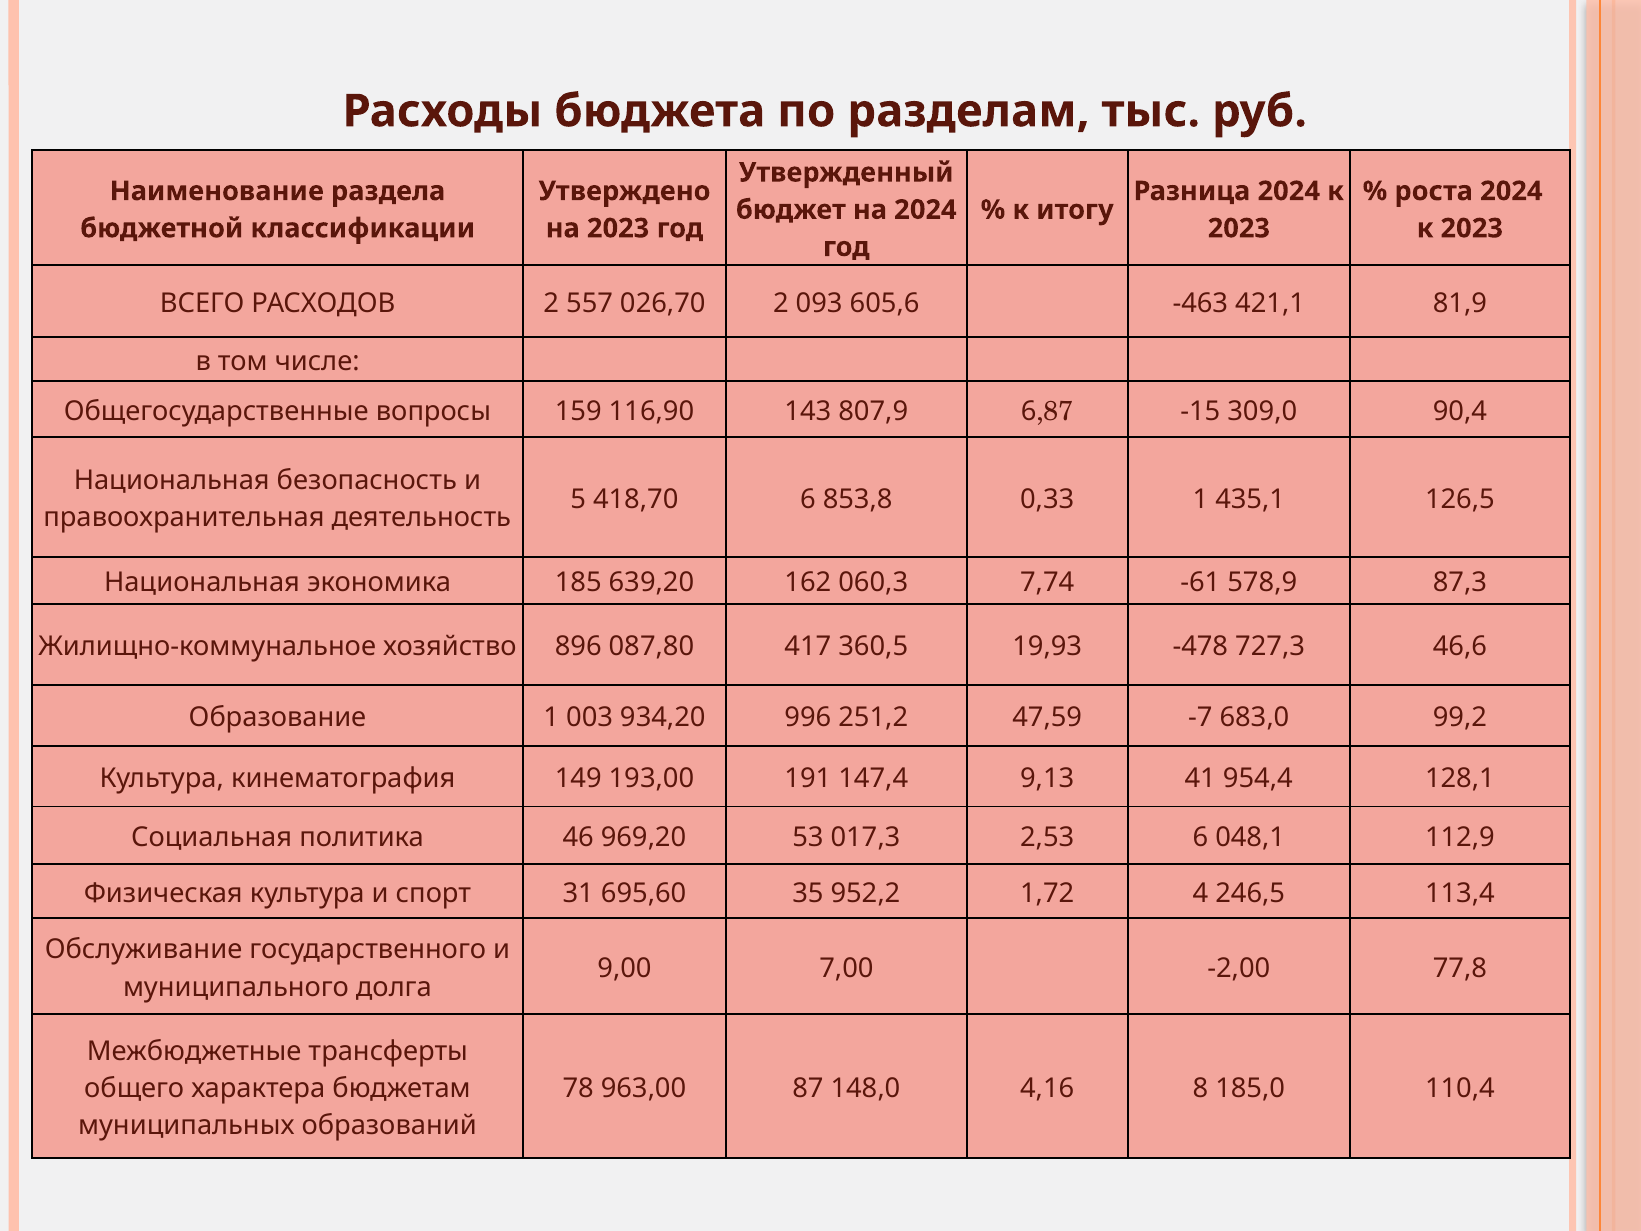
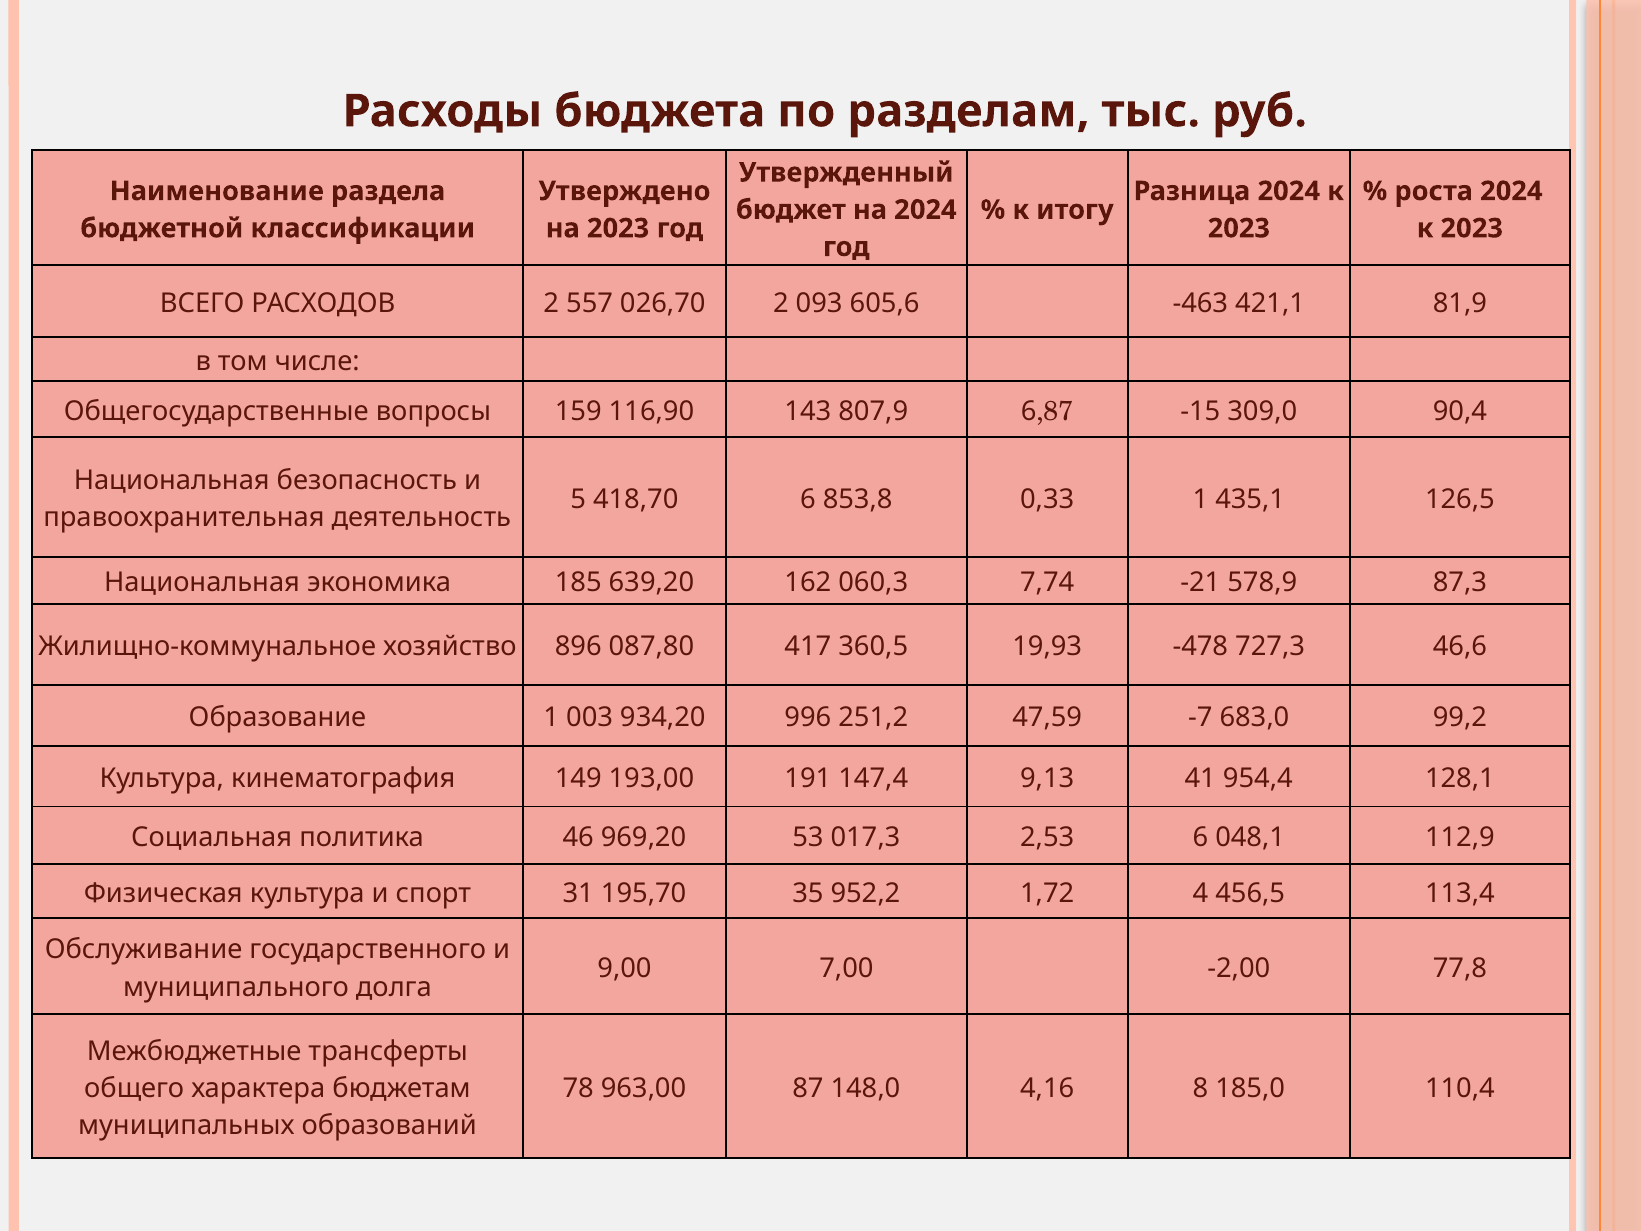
-61: -61 -> -21
695,60: 695,60 -> 195,70
246,5: 246,5 -> 456,5
